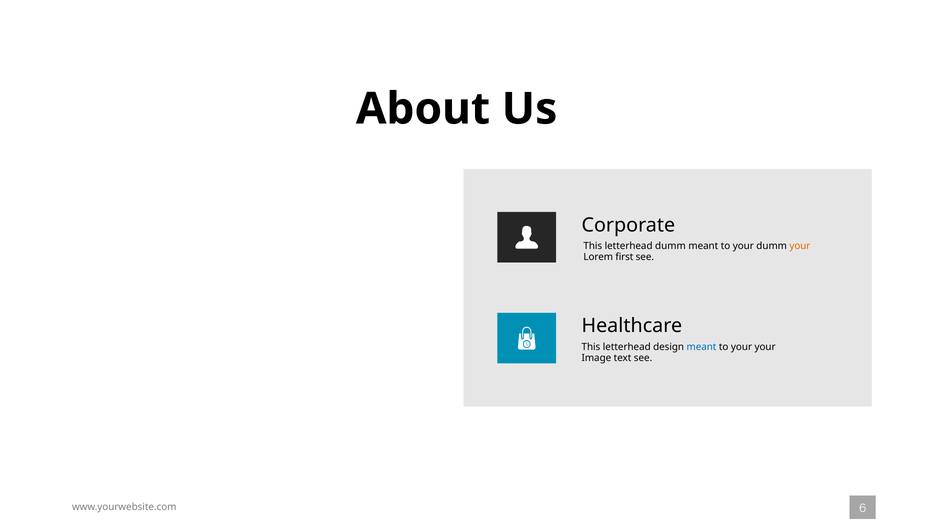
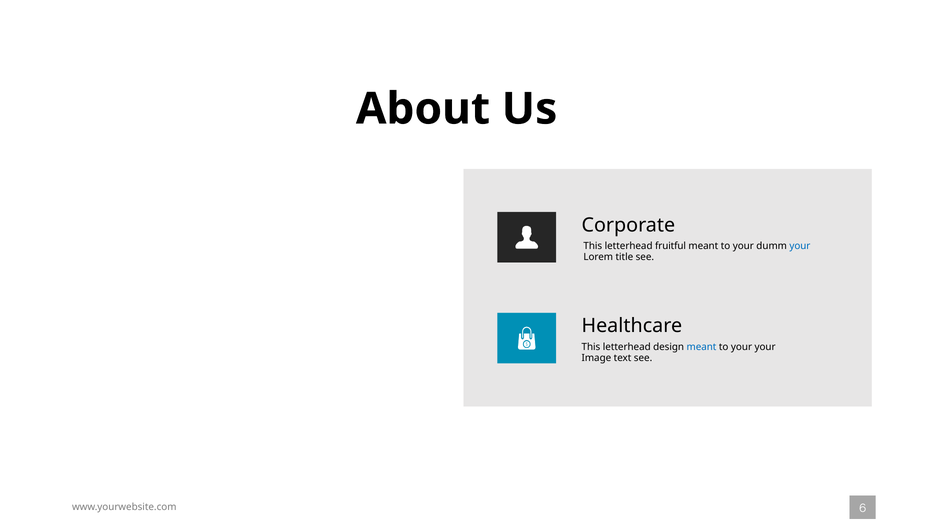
letterhead dumm: dumm -> fruitful
your at (800, 246) colour: orange -> blue
first: first -> title
